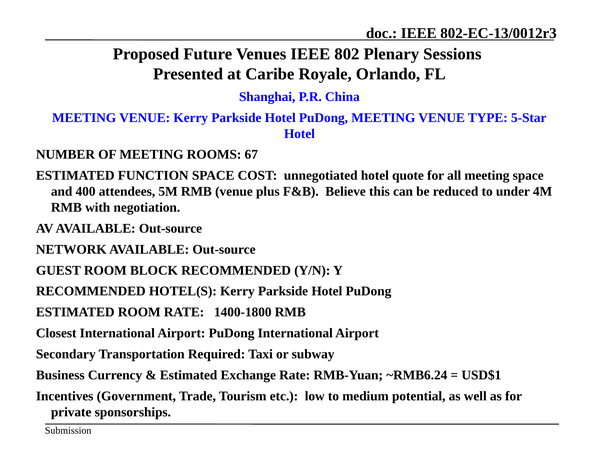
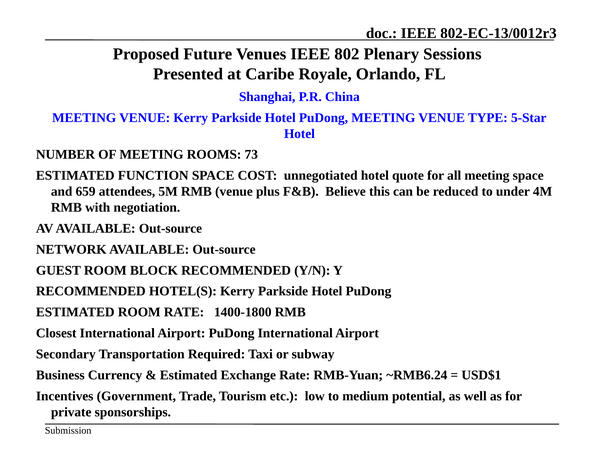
67: 67 -> 73
400: 400 -> 659
